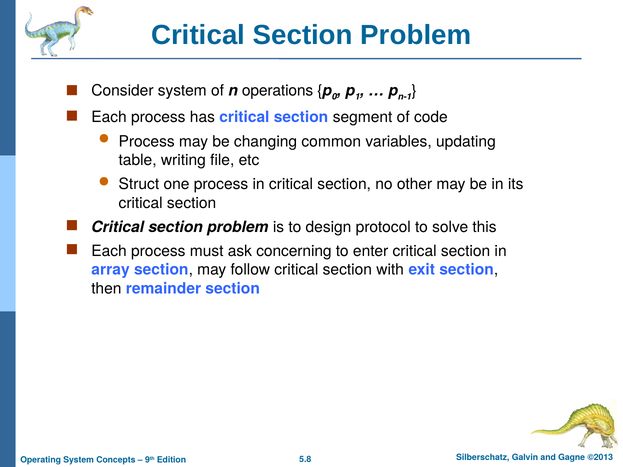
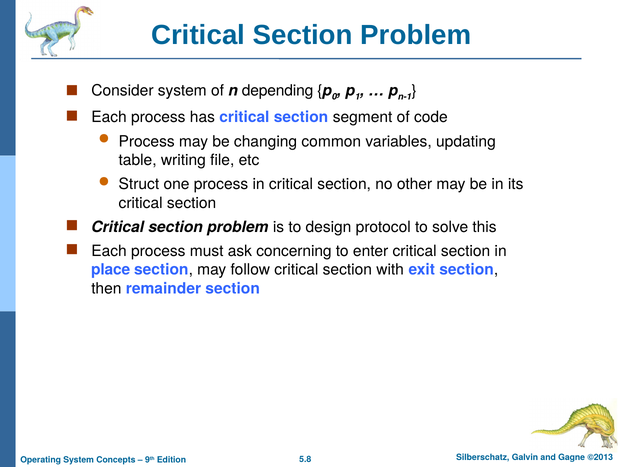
operations: operations -> depending
array: array -> place
